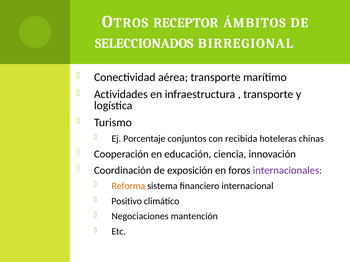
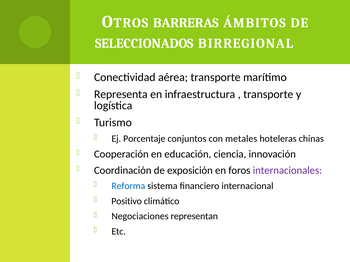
RECEPTOR: RECEPTOR -> BARRERAS
Actividades: Actividades -> Representa
recibida: recibida -> metales
Reforma colour: orange -> blue
mantención: mantención -> representan
